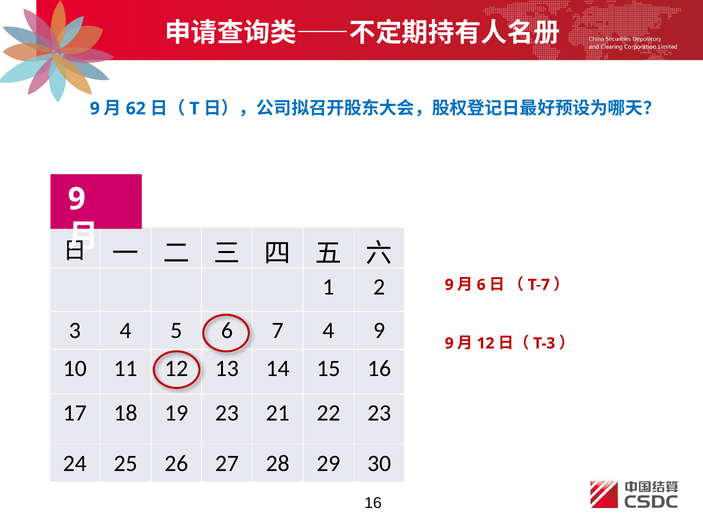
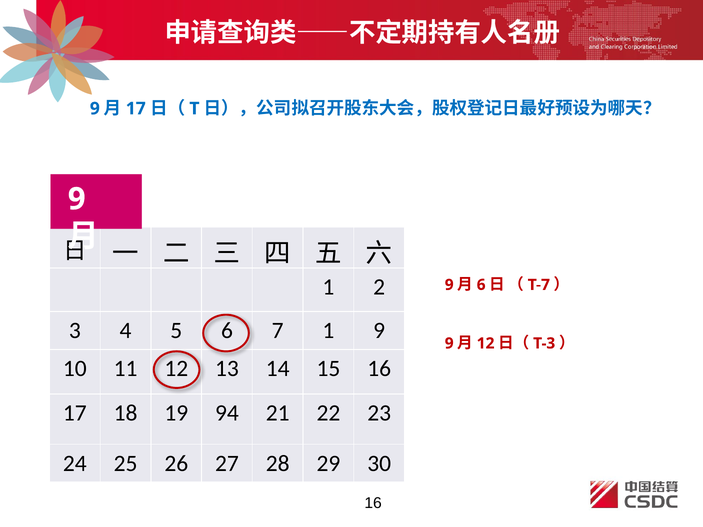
62 at (136, 109): 62 -> 17
7 4: 4 -> 1
19 23: 23 -> 94
